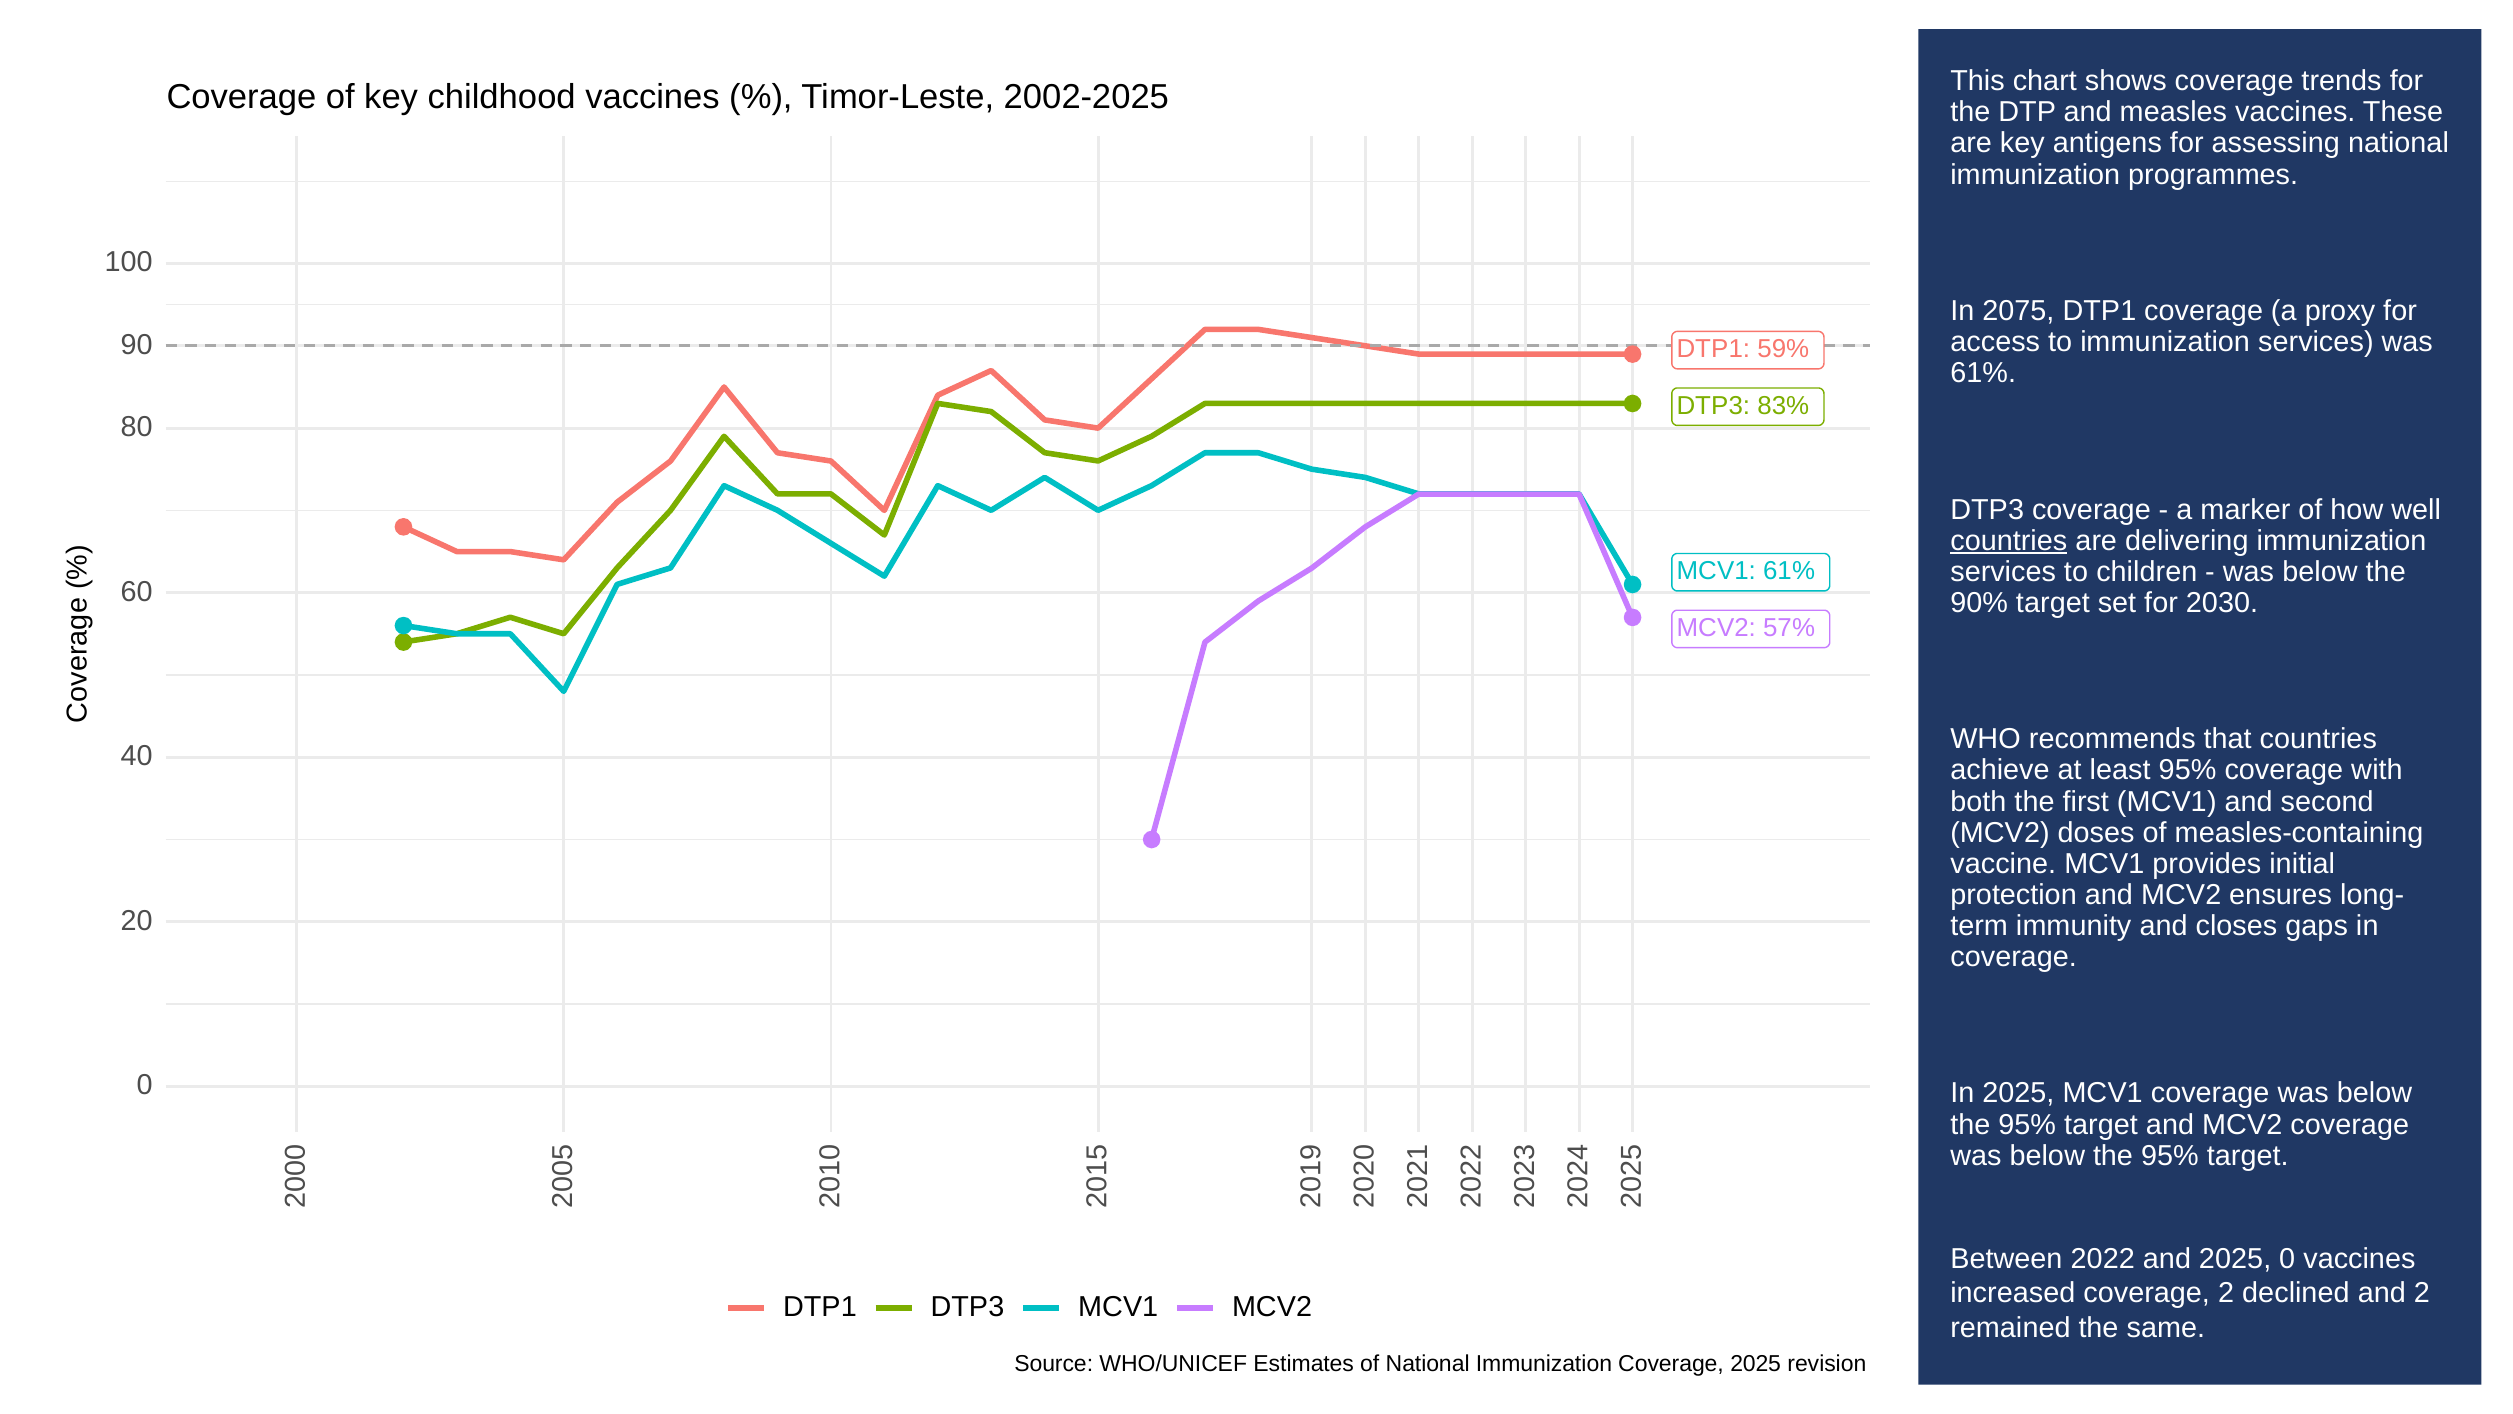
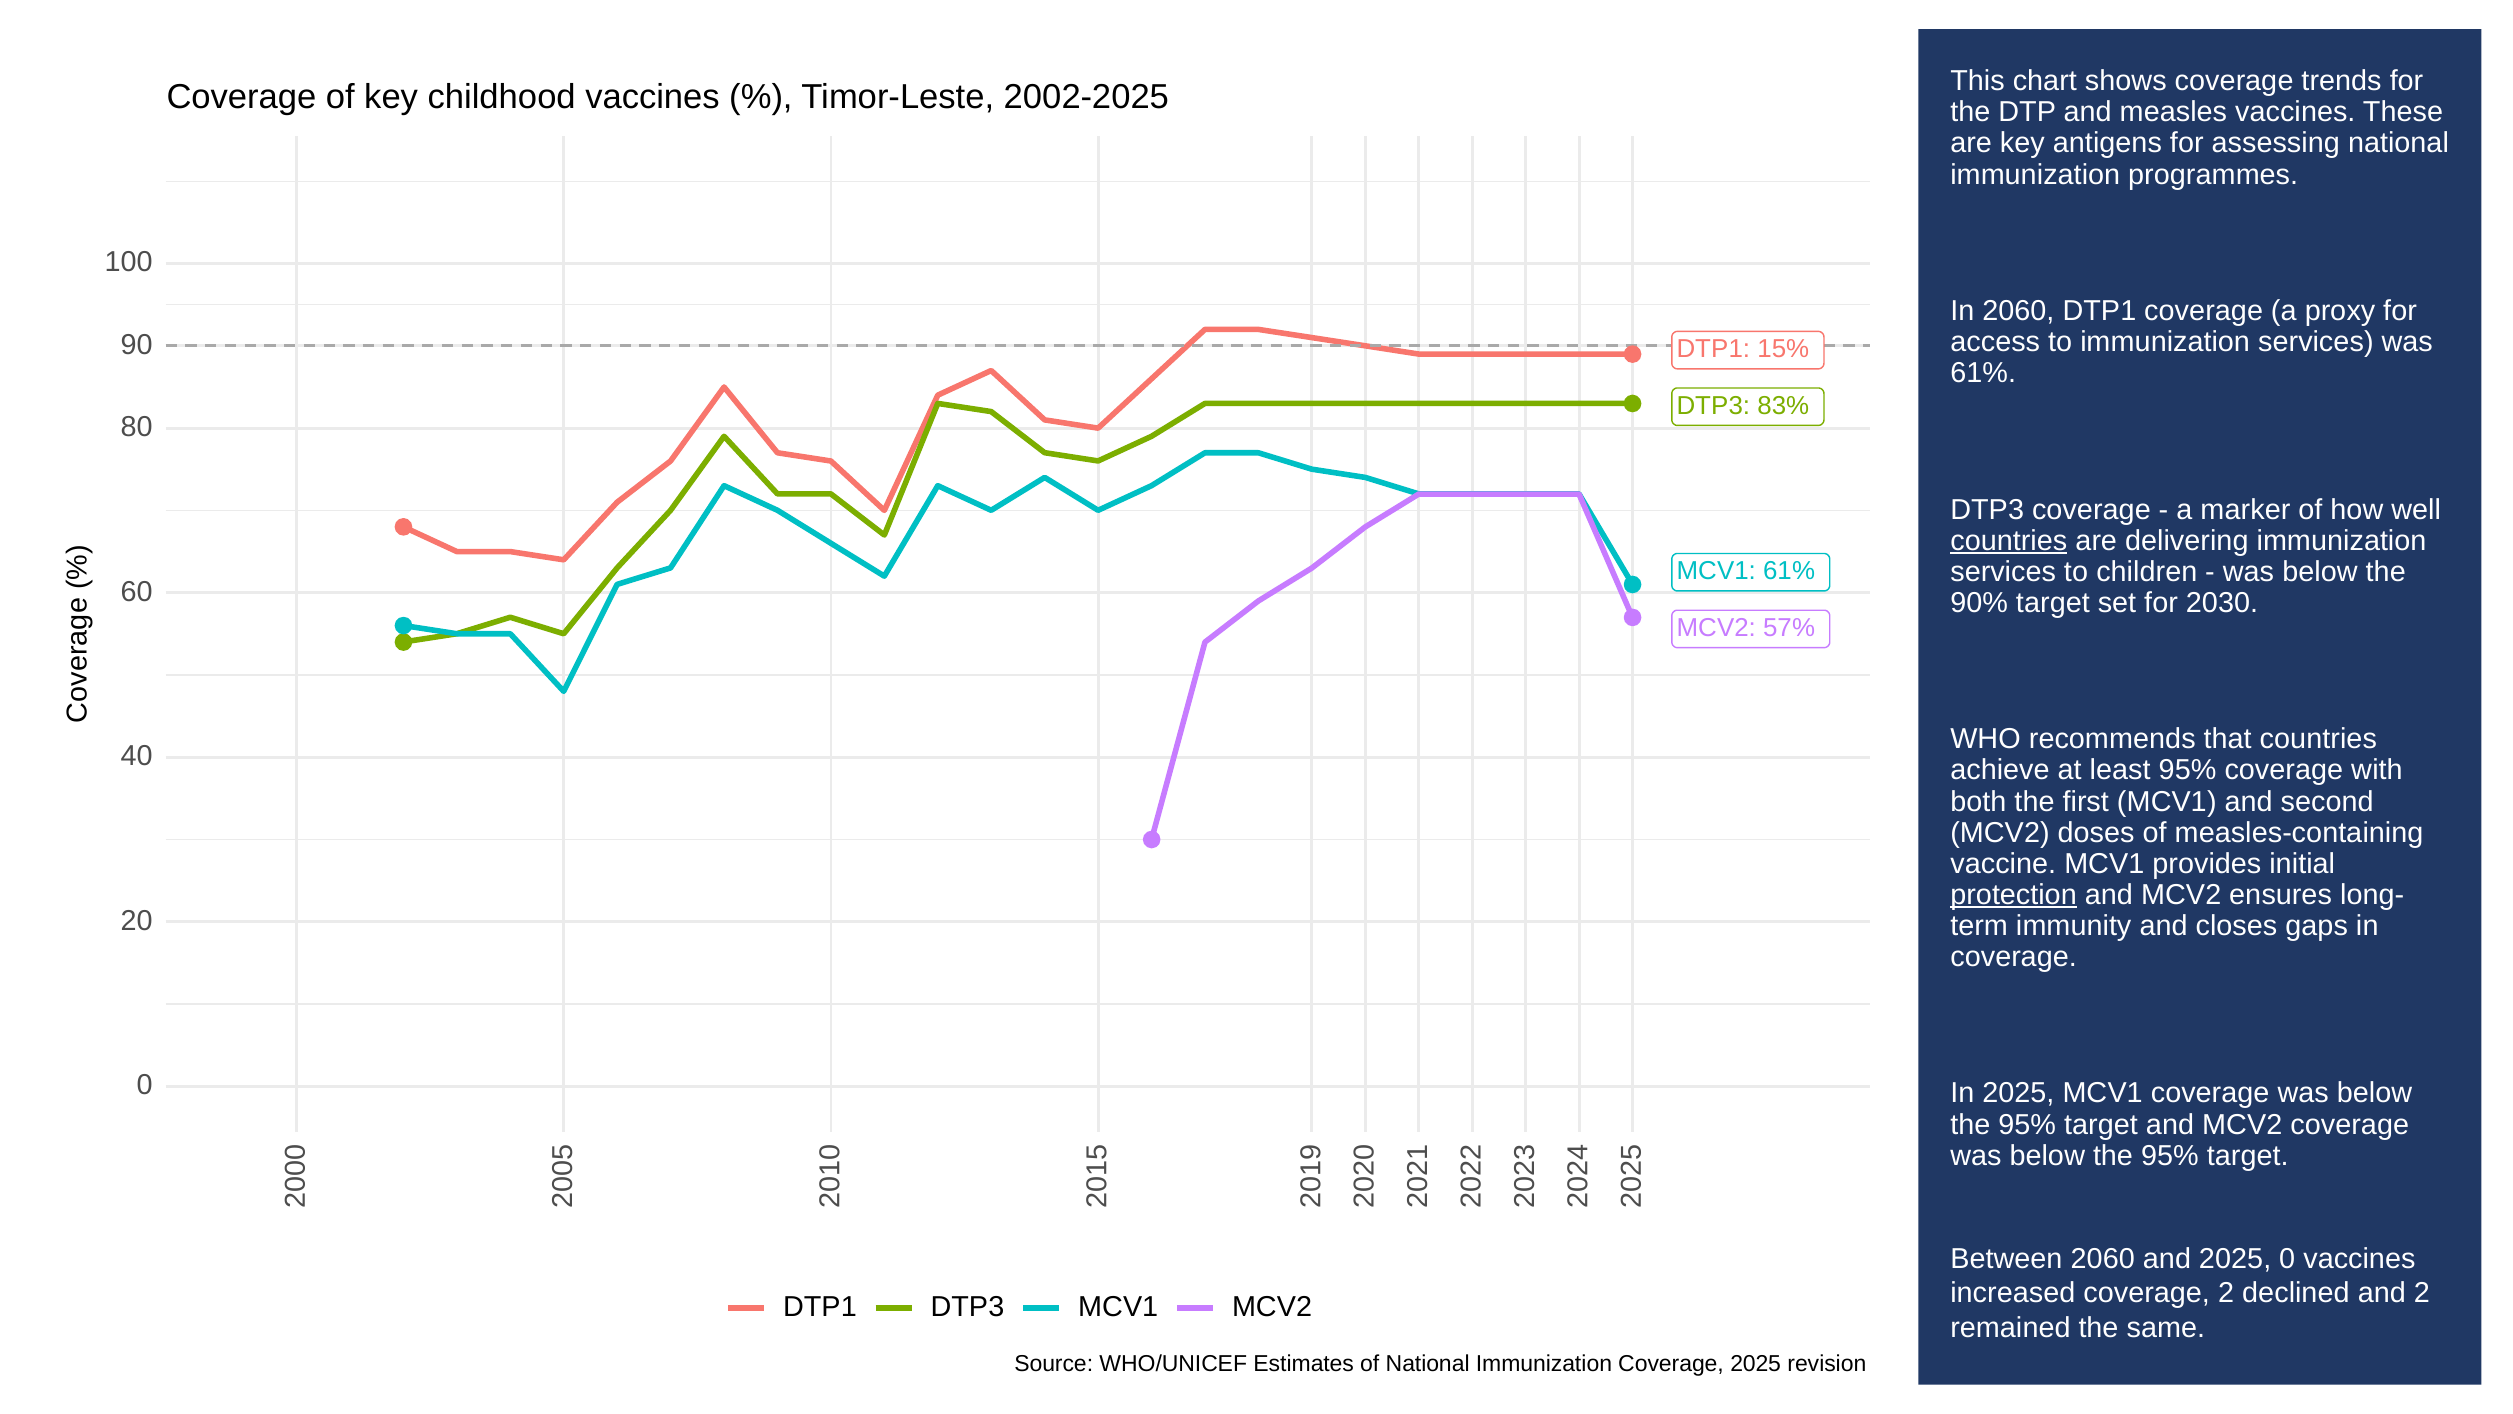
In 2075: 2075 -> 2060
59%: 59% -> 15%
protection underline: none -> present
Between 2022: 2022 -> 2060
